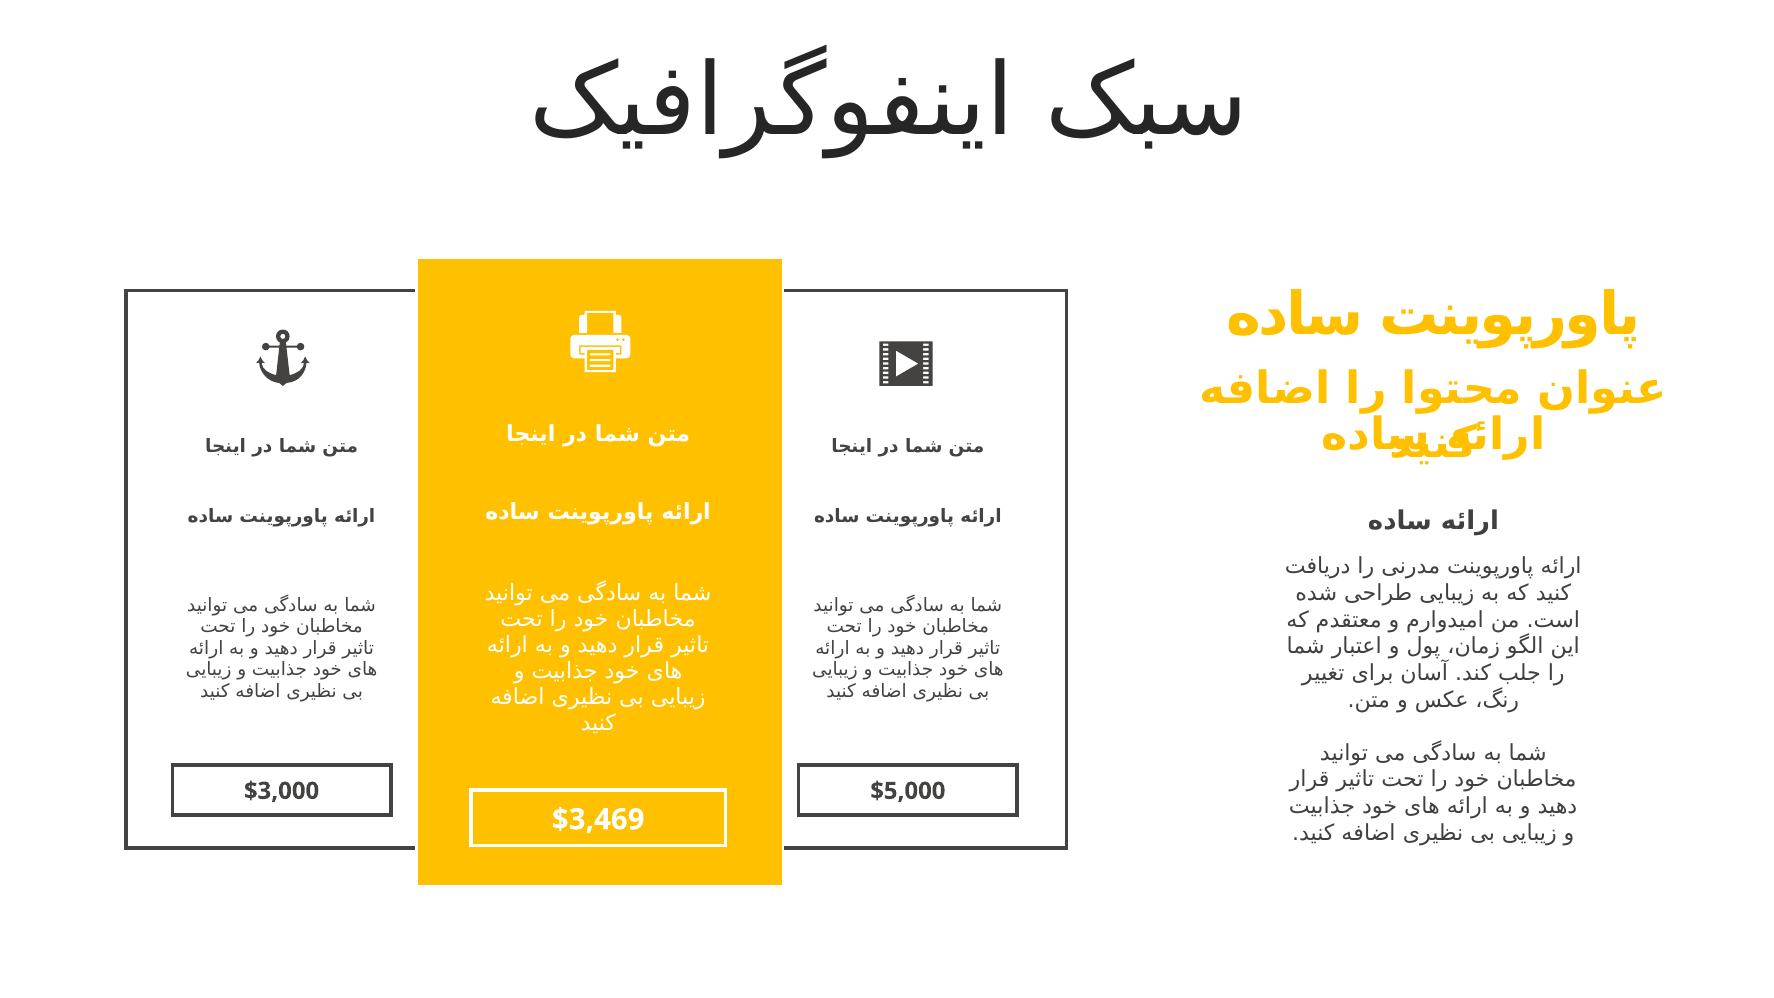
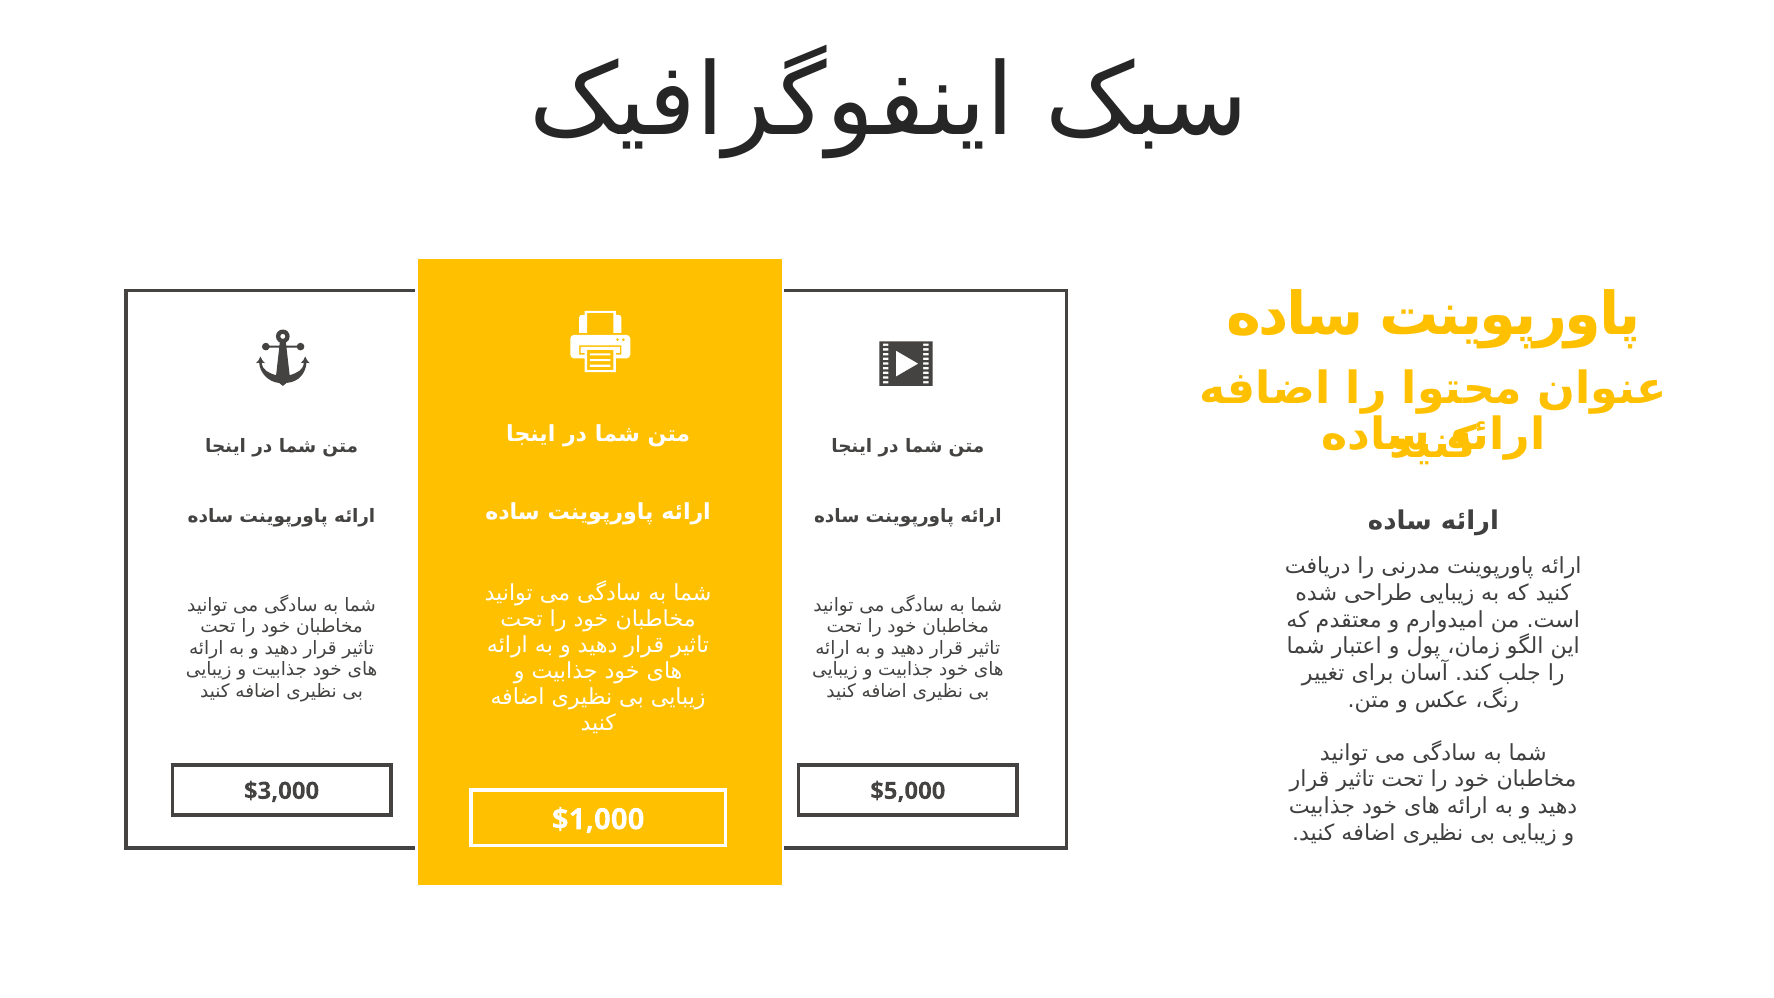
$3,469: $3,469 -> $1,000
